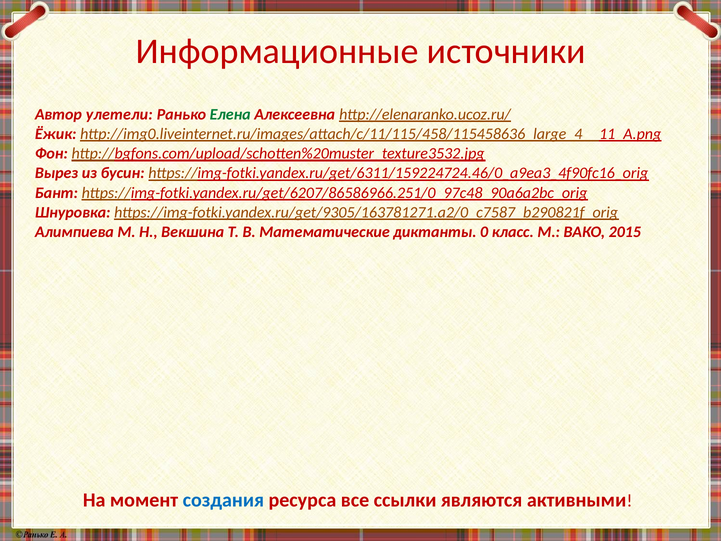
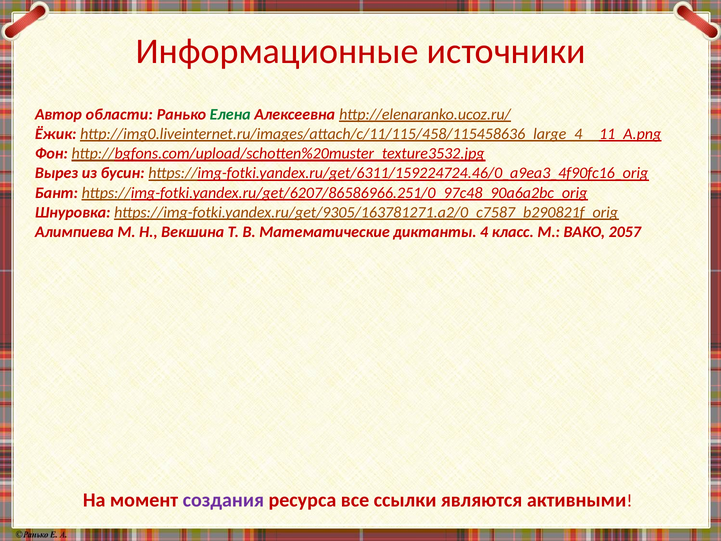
улетели: улетели -> области
0: 0 -> 4
2015: 2015 -> 2057
создания colour: blue -> purple
